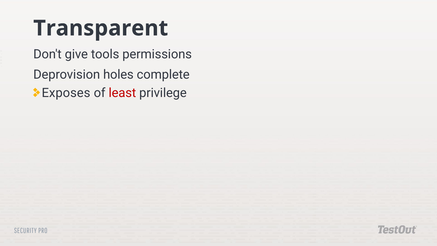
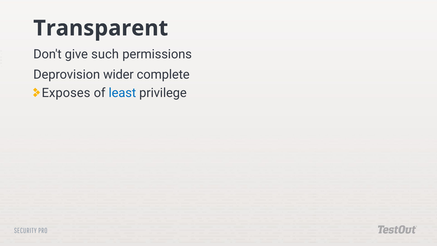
tools: tools -> such
holes: holes -> wider
least colour: red -> blue
